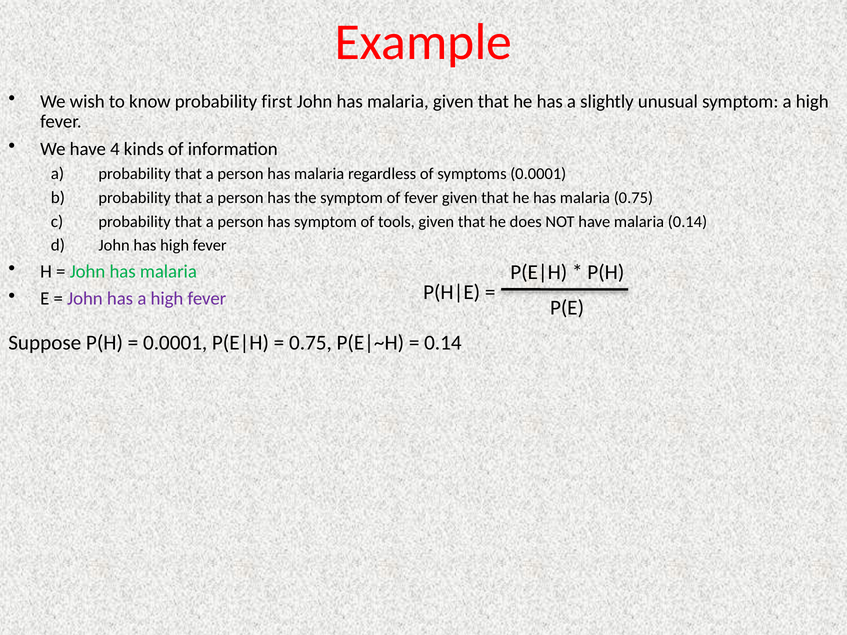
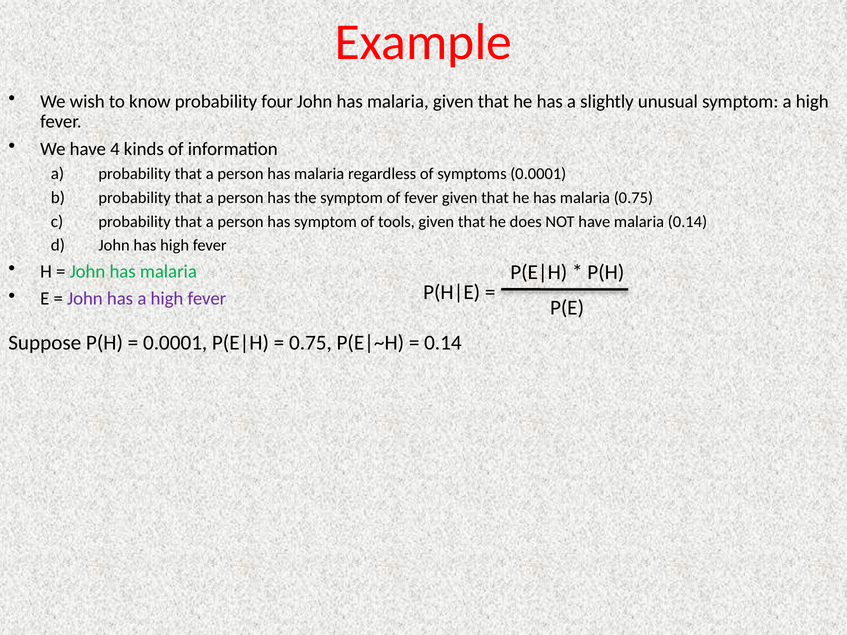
first: first -> four
